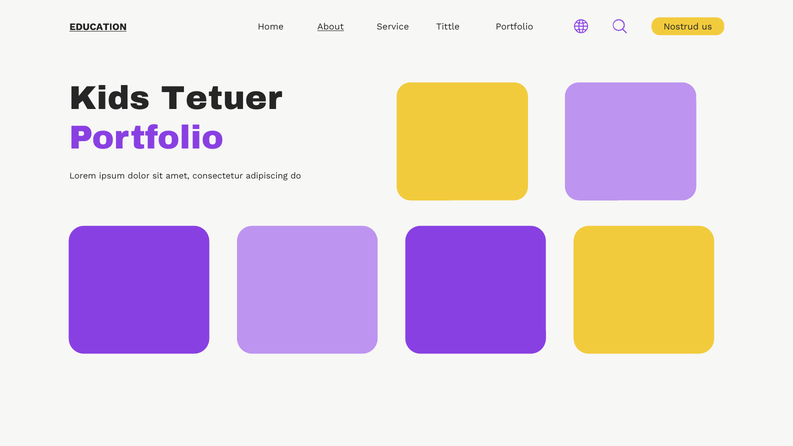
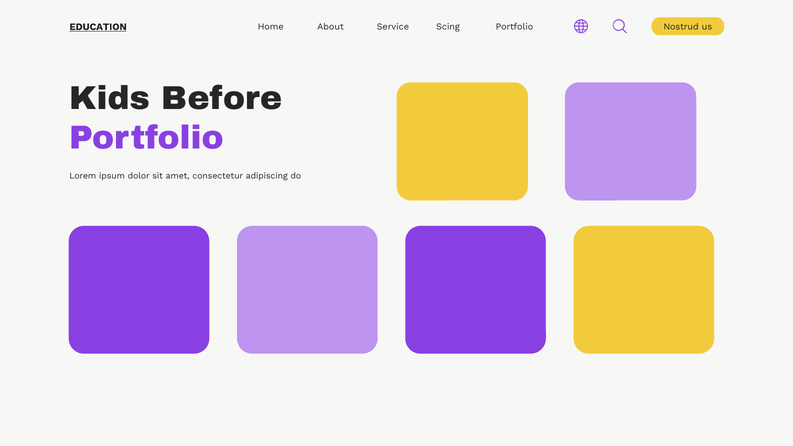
About underline: present -> none
Tittle: Tittle -> Scing
Tetuer: Tetuer -> Before
